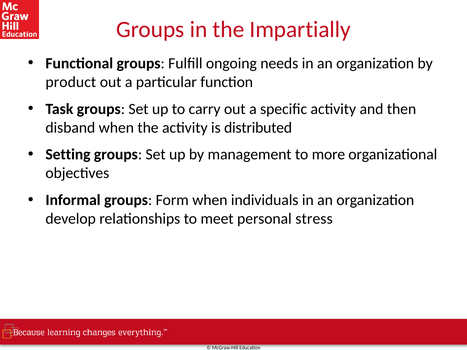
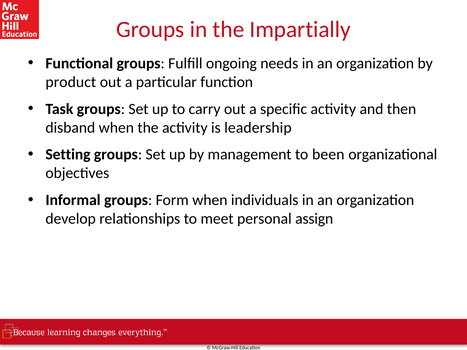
distributed: distributed -> leadership
more: more -> been
stress: stress -> assign
